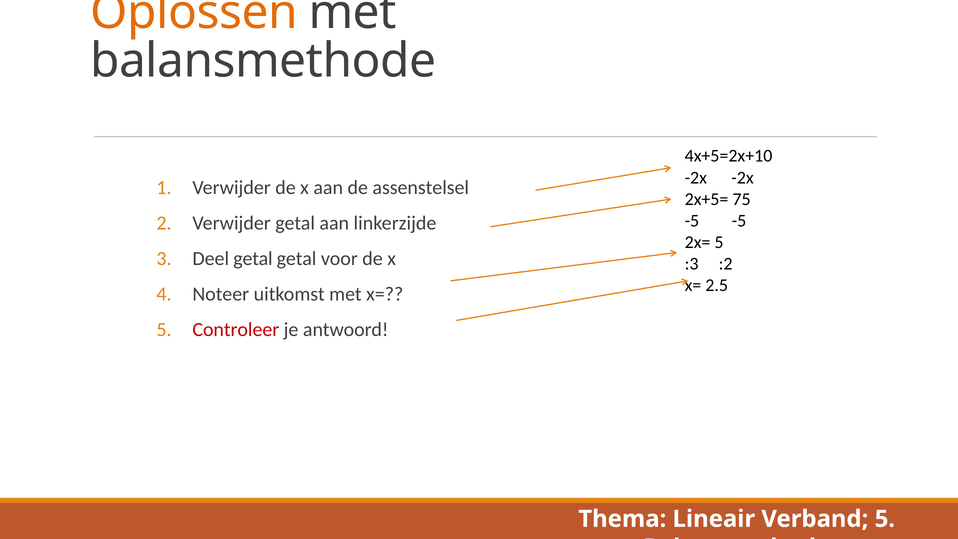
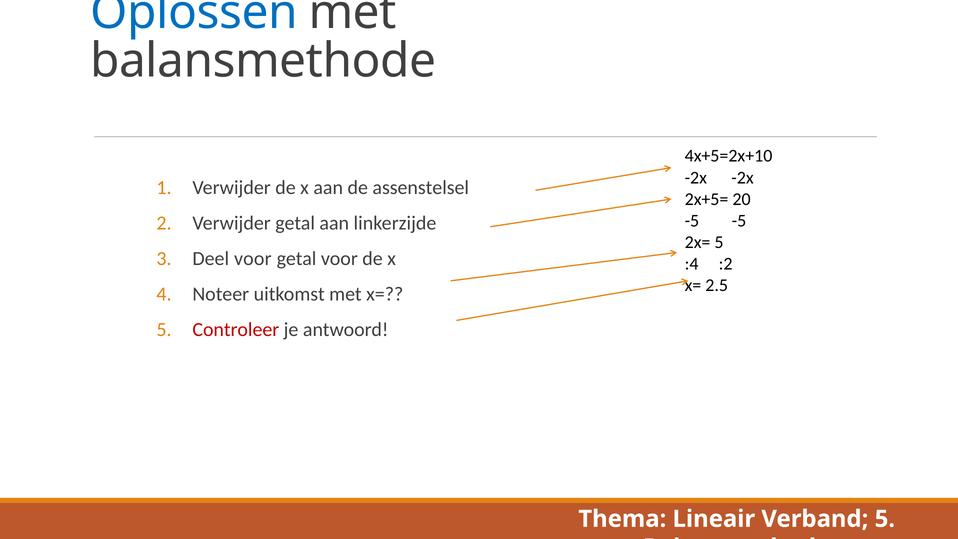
Oplossen colour: orange -> blue
75: 75 -> 20
Deel getal: getal -> voor
:3: :3 -> :4
